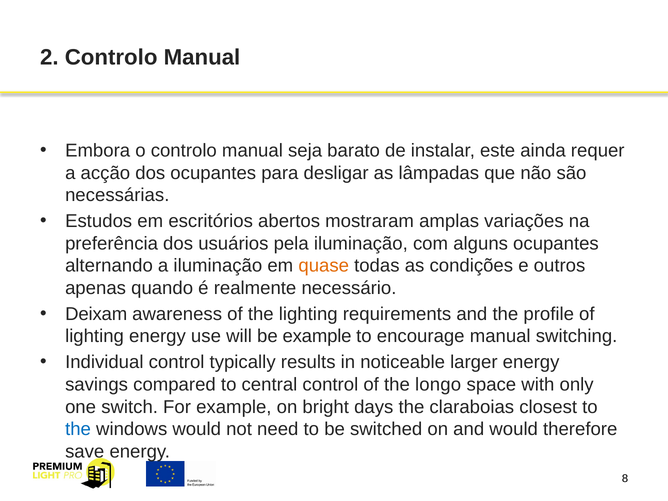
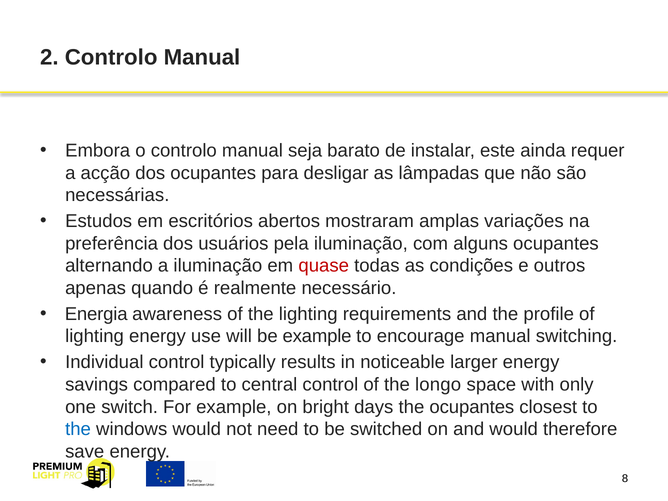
quase colour: orange -> red
Deixam: Deixam -> Energia
the claraboias: claraboias -> ocupantes
